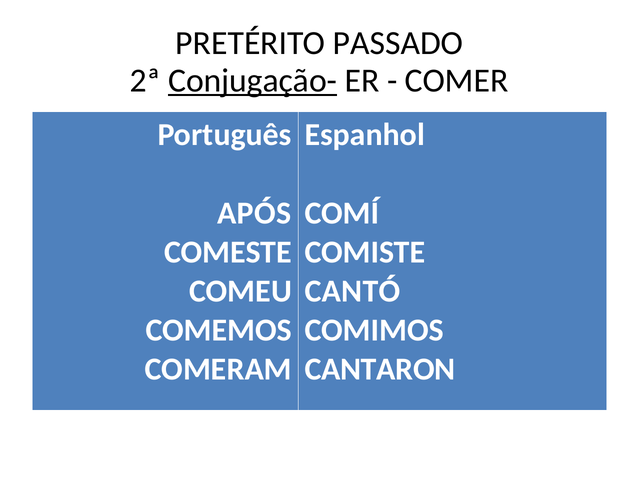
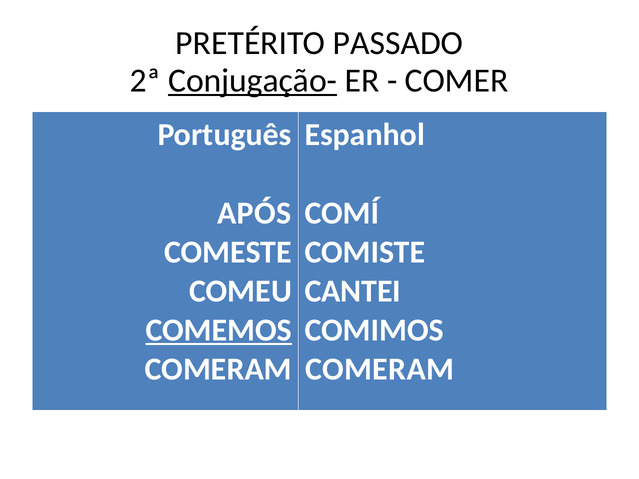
CANTÓ: CANTÓ -> CANTEI
COMEMOS underline: none -> present
CANTARON at (380, 370): CANTARON -> COMERAM
